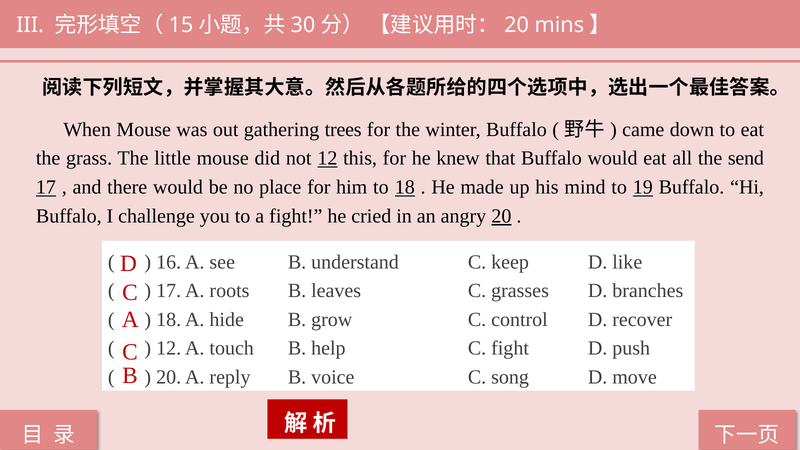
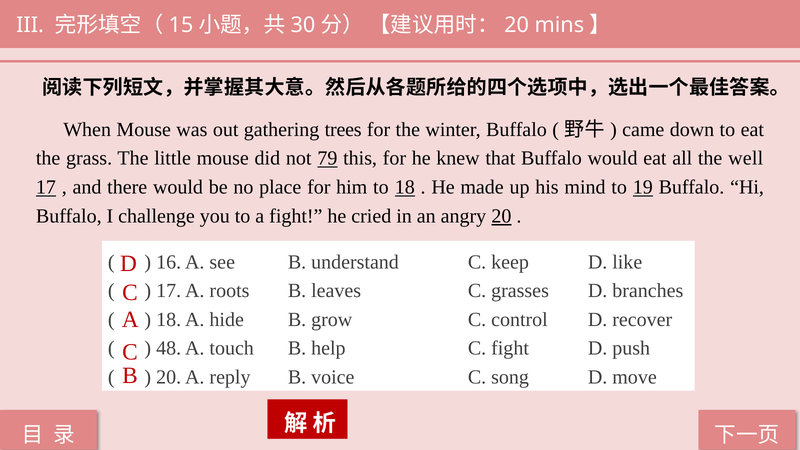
not 12: 12 -> 79
send: send -> well
12 at (169, 348): 12 -> 48
